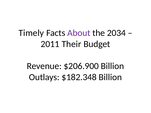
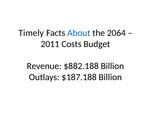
About colour: purple -> blue
2034: 2034 -> 2064
Their: Their -> Costs
$206.900: $206.900 -> $882.188
$182.348: $182.348 -> $187.188
